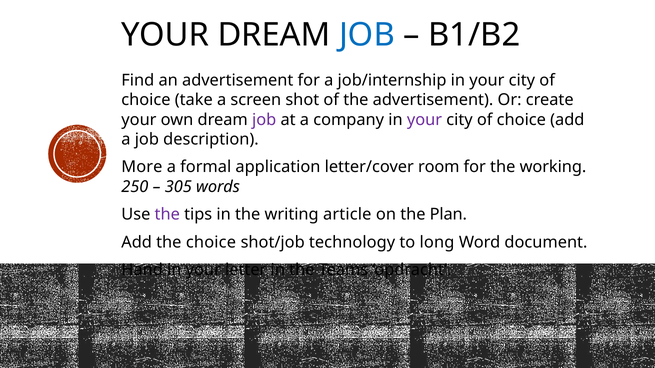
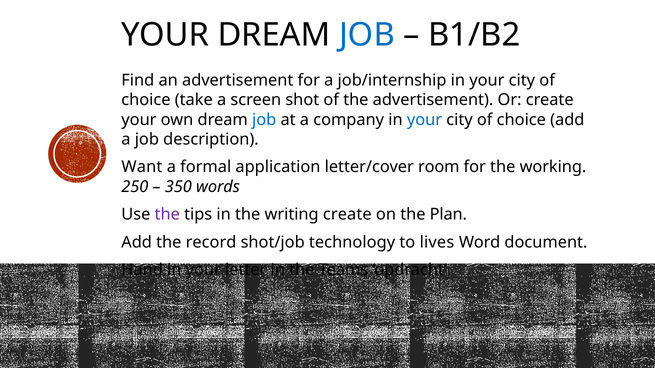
job at (264, 120) colour: purple -> blue
your at (425, 120) colour: purple -> blue
More: More -> Want
305: 305 -> 350
writing article: article -> create
the choice: choice -> record
long: long -> lives
